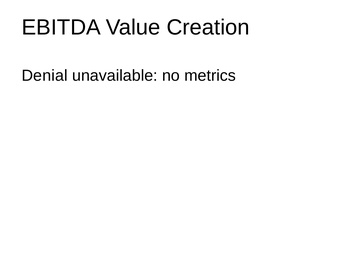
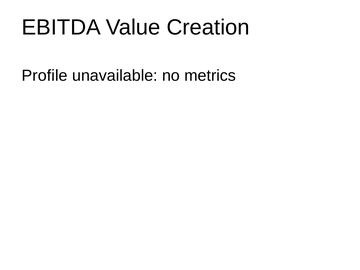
Denial: Denial -> Profile
